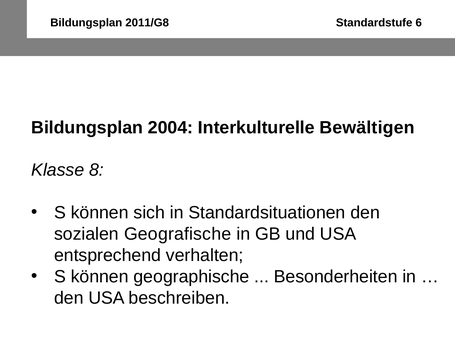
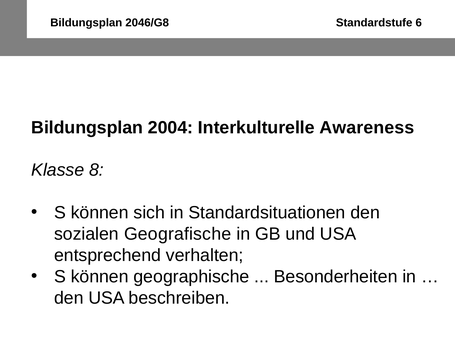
2011/G8: 2011/G8 -> 2046/G8
Bewältigen: Bewältigen -> Awareness
